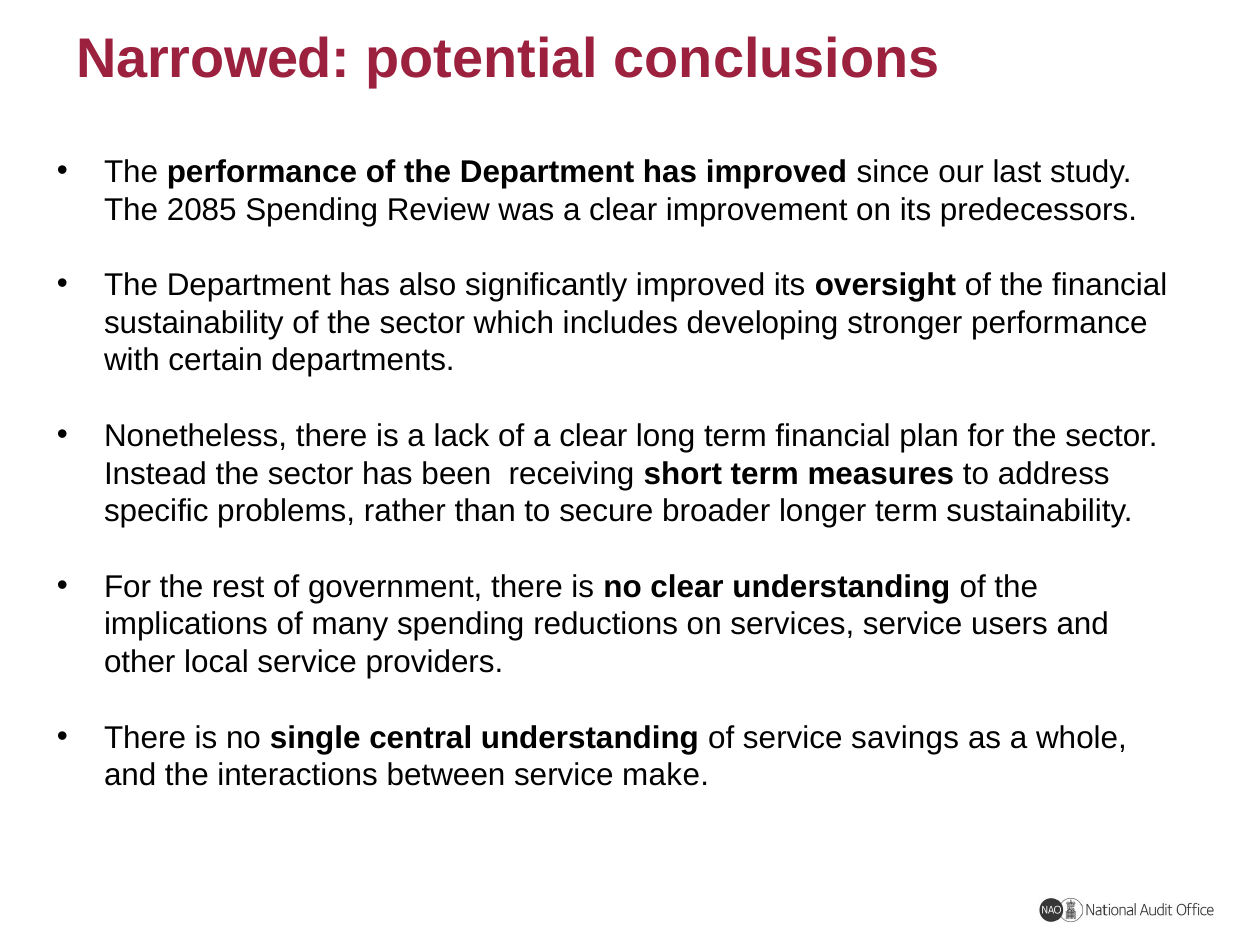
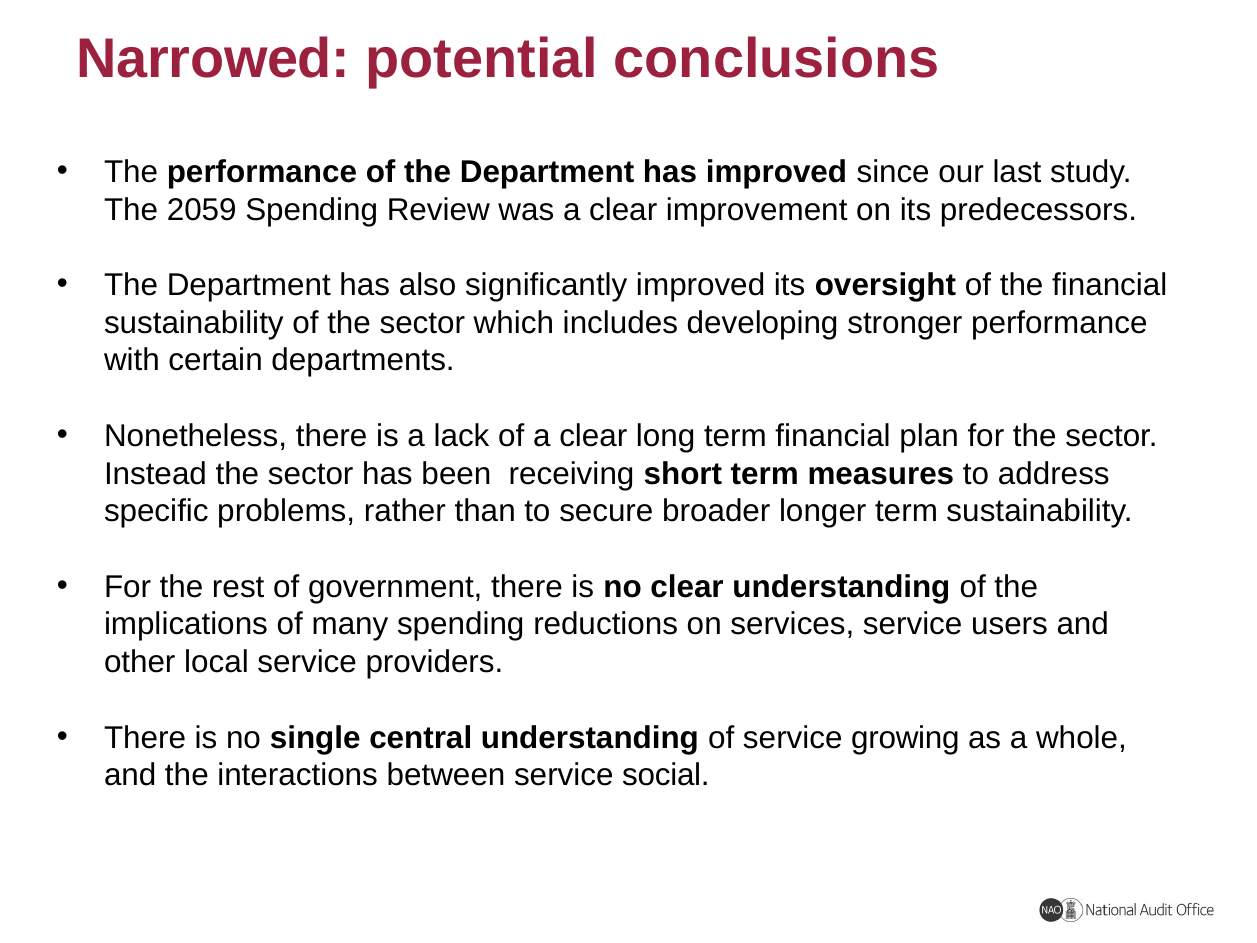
2085: 2085 -> 2059
savings: savings -> growing
make: make -> social
